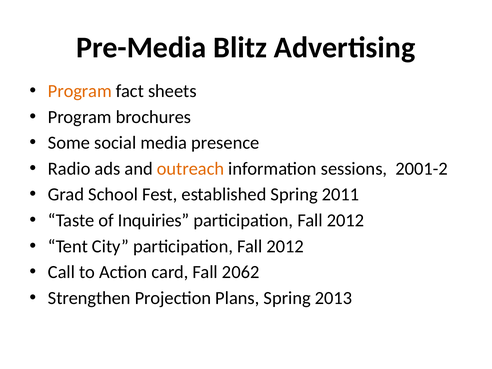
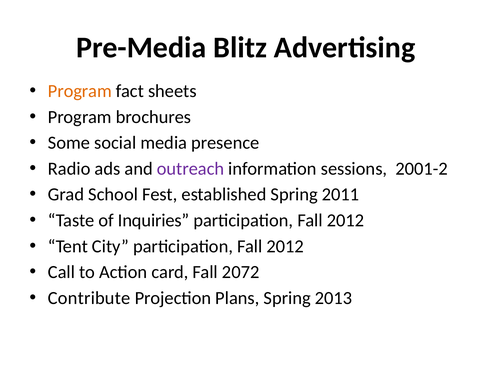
outreach colour: orange -> purple
2062: 2062 -> 2072
Strengthen: Strengthen -> Contribute
